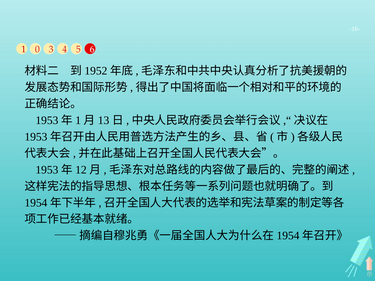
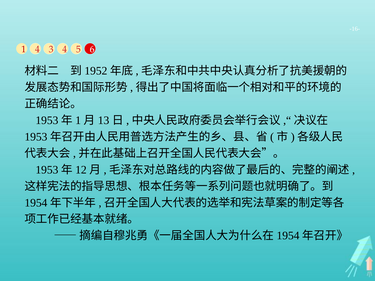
1 0: 0 -> 4
